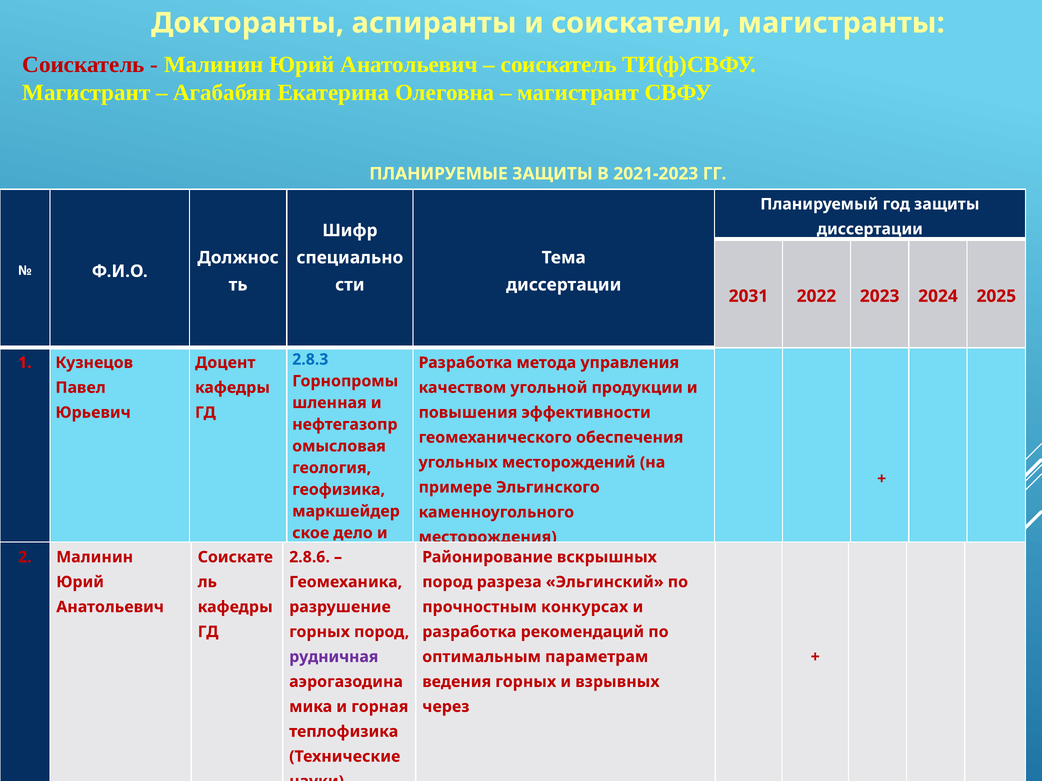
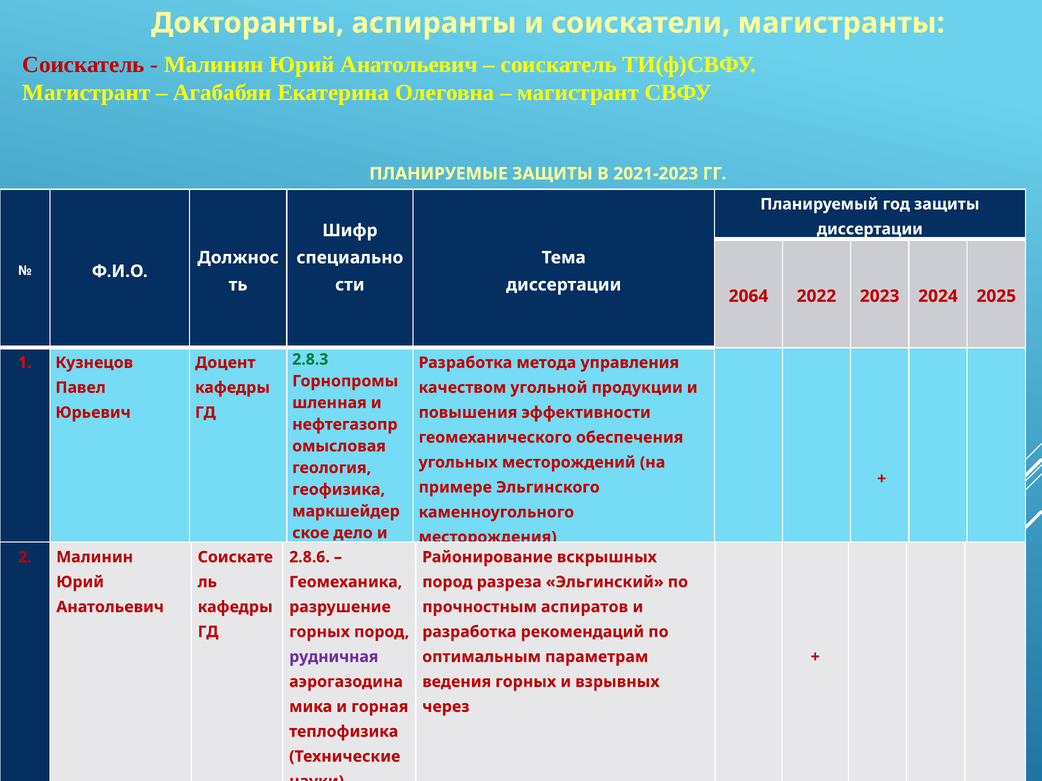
2031: 2031 -> 2064
2.8.3 colour: blue -> green
конкурсах: конкурсах -> аспиратов
